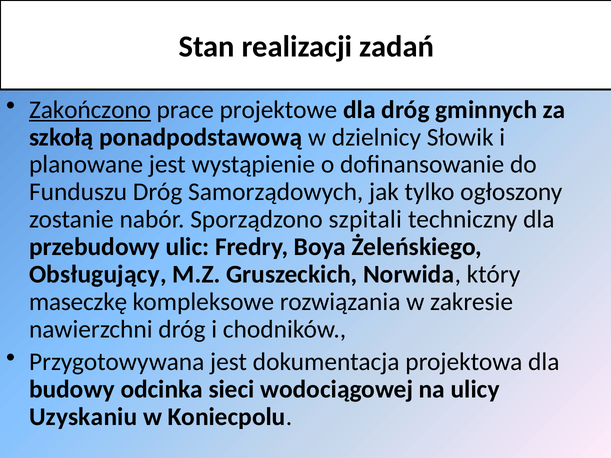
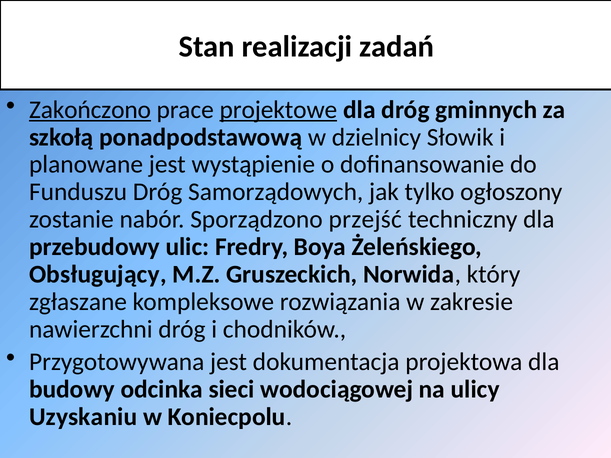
projektowe underline: none -> present
szpitali: szpitali -> przejść
maseczkę: maseczkę -> zgłaszane
